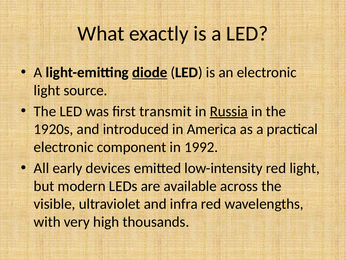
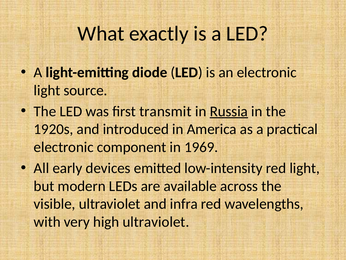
diode underline: present -> none
1992: 1992 -> 1969
high thousands: thousands -> ultraviolet
